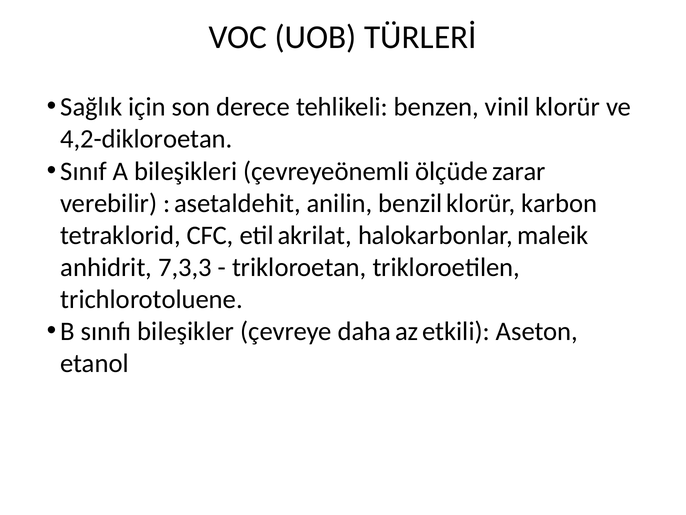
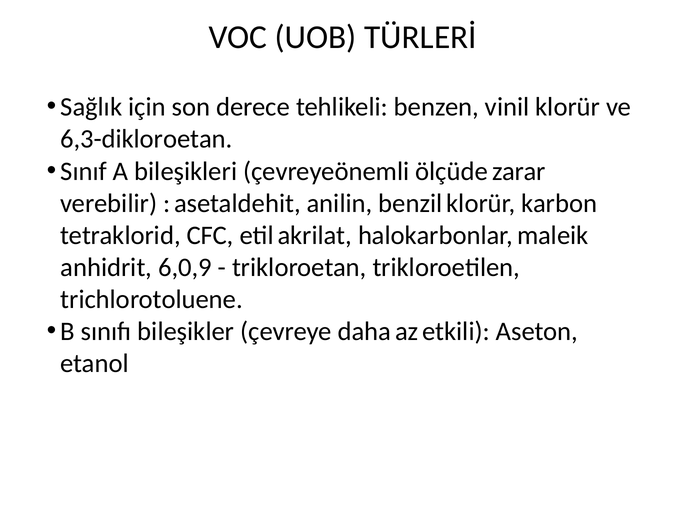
4,2-dikloroetan: 4,2-dikloroetan -> 6,3-dikloroetan
7,3,3: 7,3,3 -> 6,0,9
